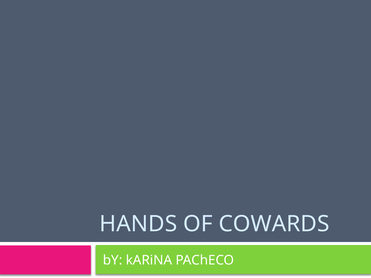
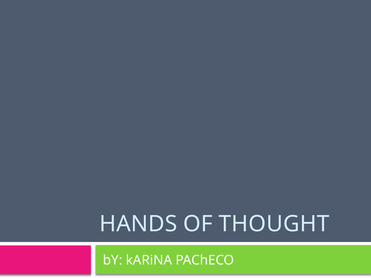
COWARDS: COWARDS -> THOUGHT
